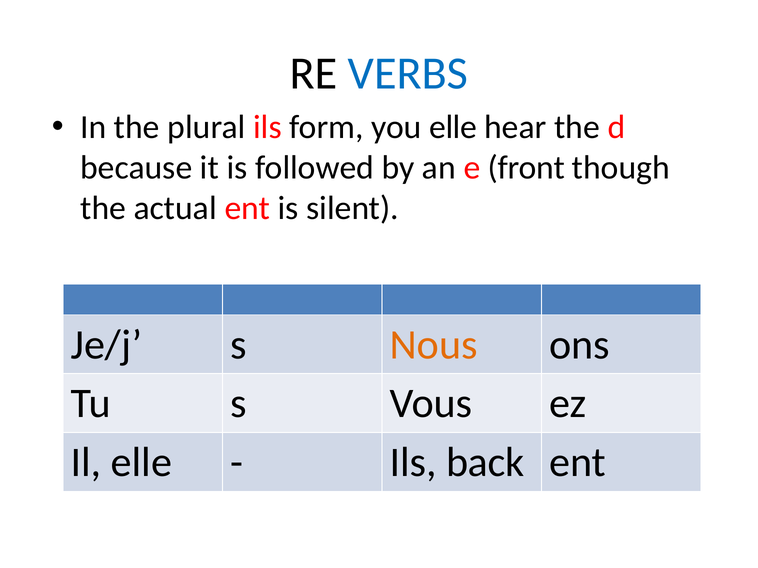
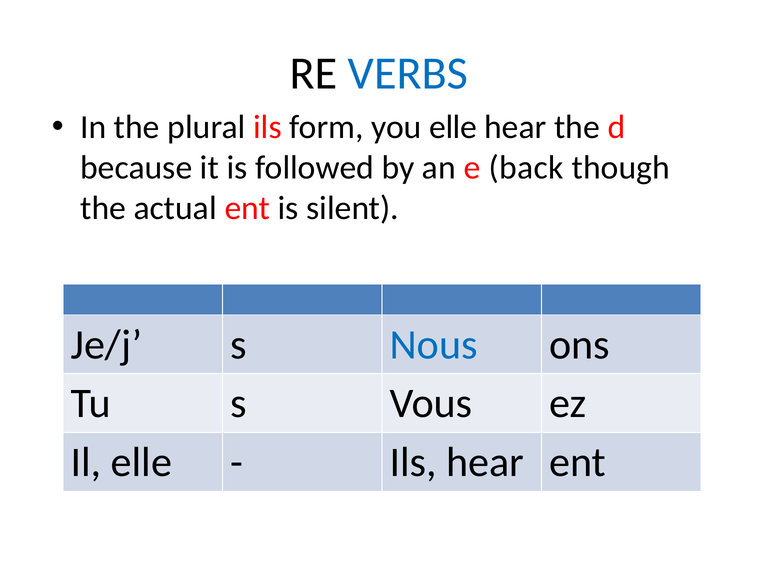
front: front -> back
Nous colour: orange -> blue
Ils back: back -> hear
